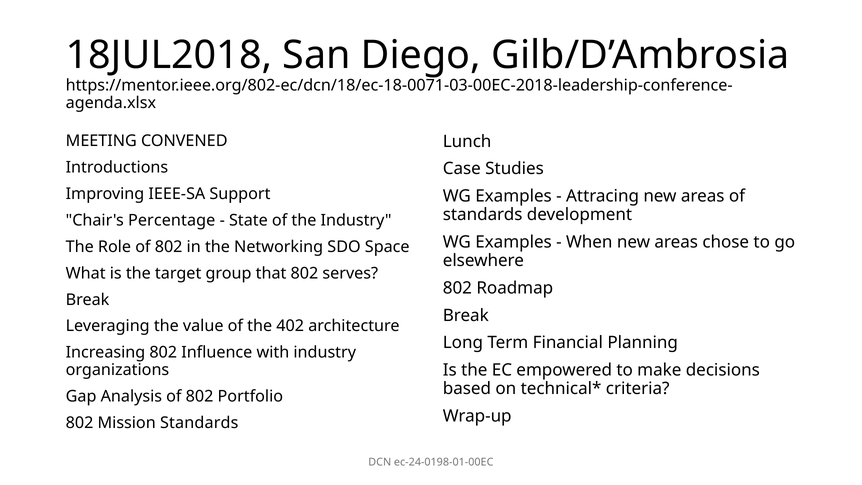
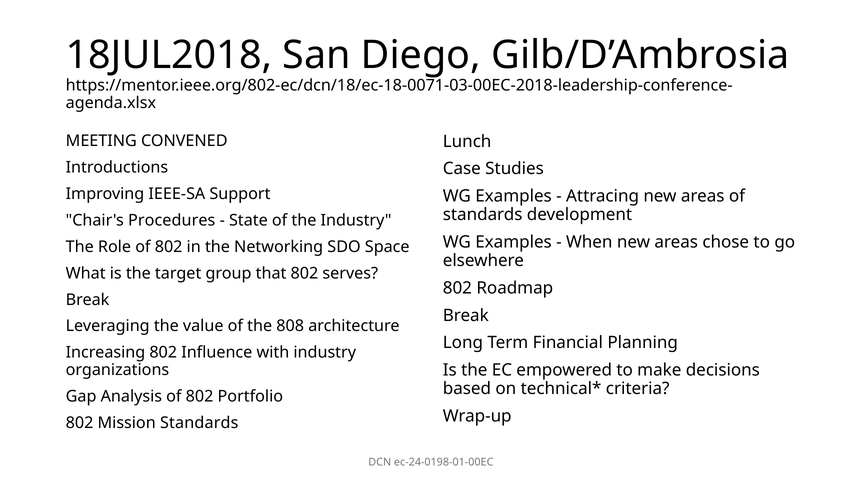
Percentage: Percentage -> Procedures
402: 402 -> 808
